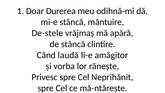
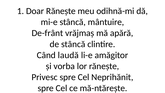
Doar Durerea: Durerea -> Rănește
De-stele: De-stele -> De-frânt
